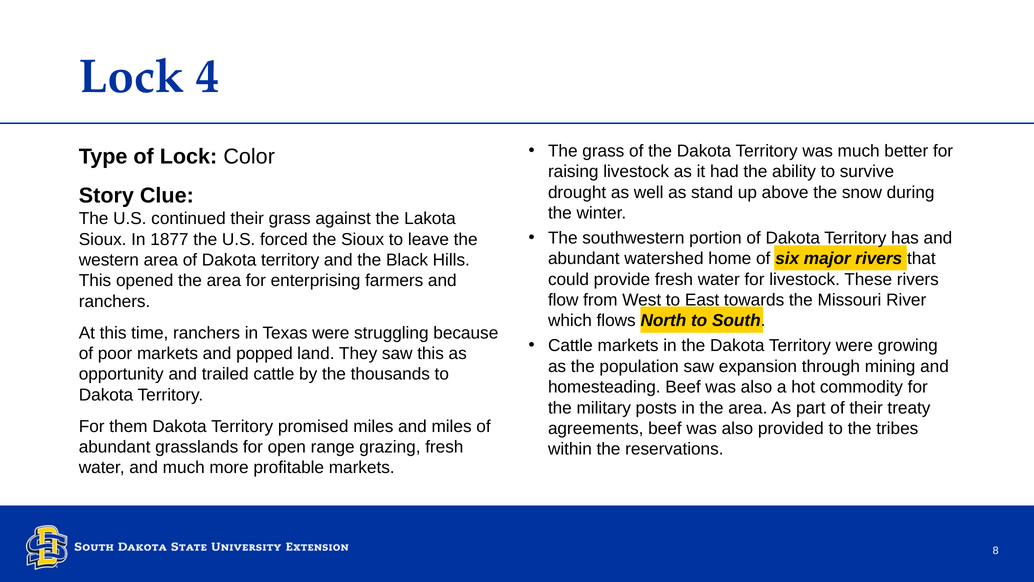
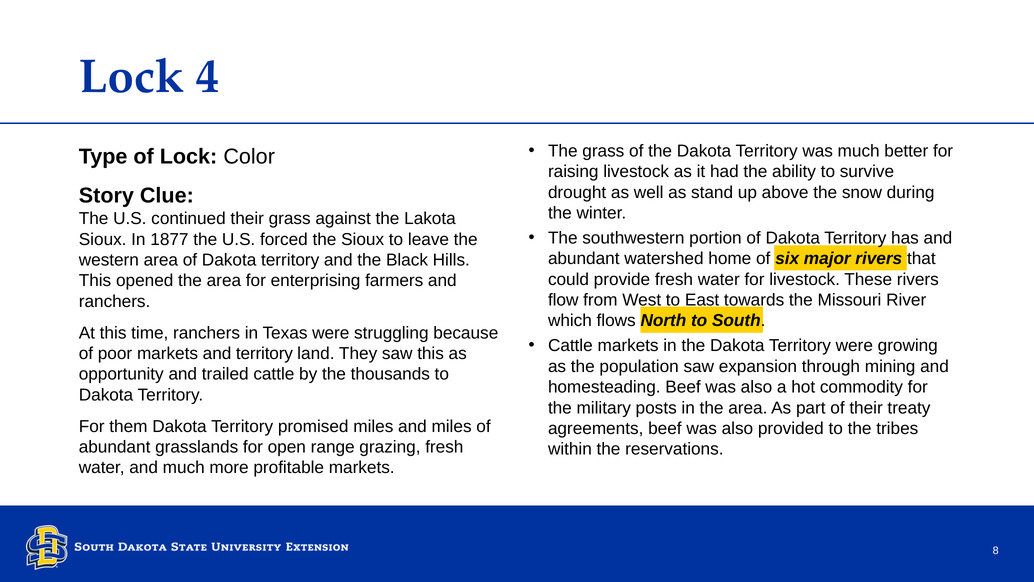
and popped: popped -> territory
